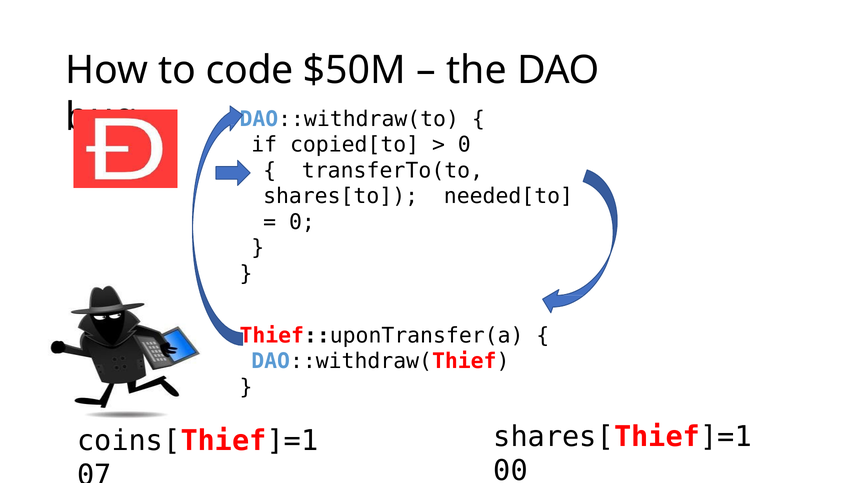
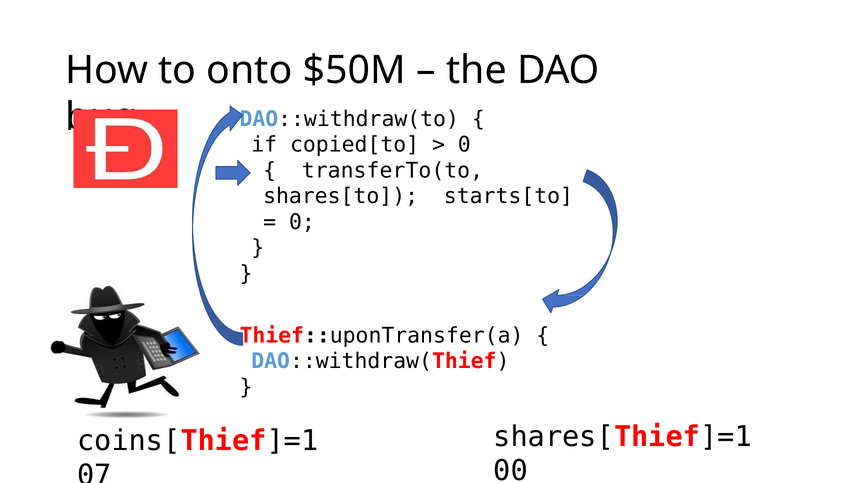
code: code -> onto
needed[to: needed[to -> starts[to
